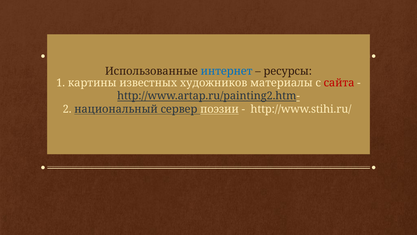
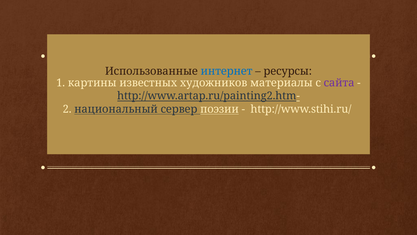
сайта colour: red -> purple
